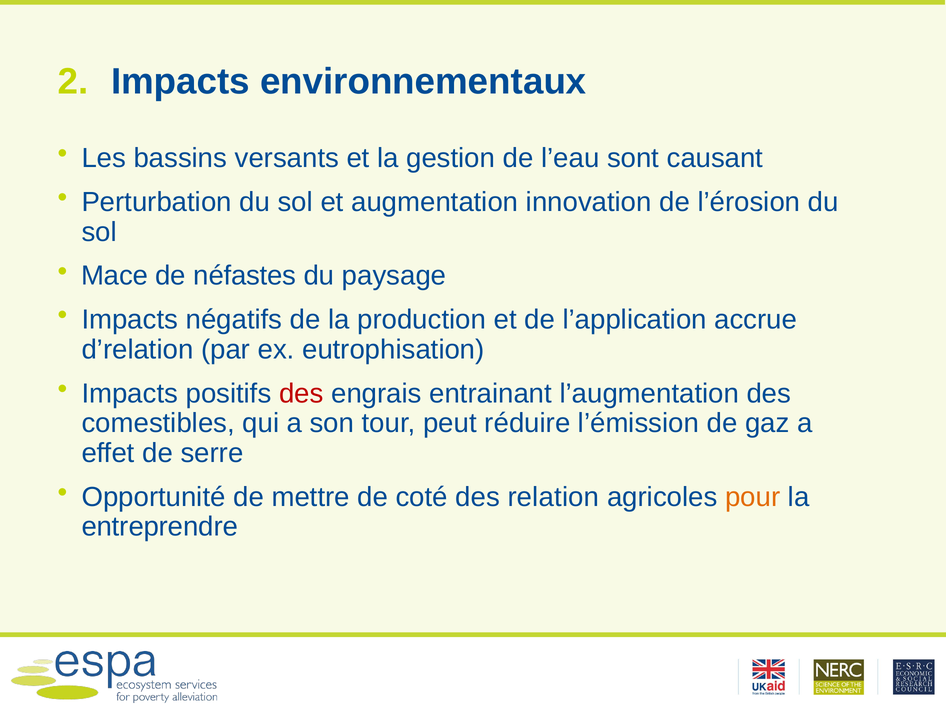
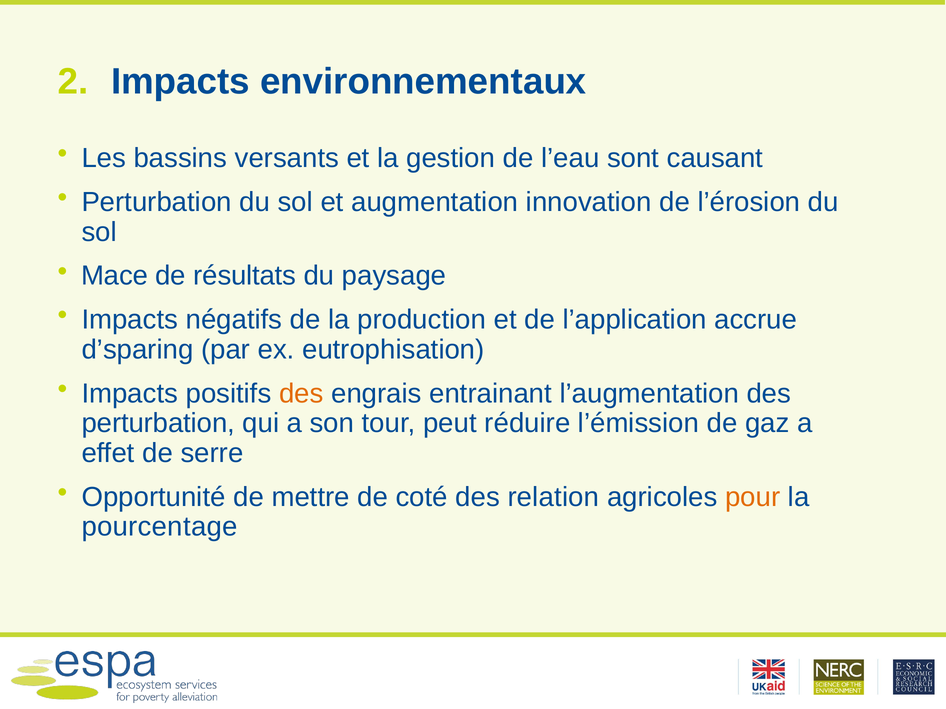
néfastes: néfastes -> résultats
d’relation: d’relation -> d’sparing
des at (301, 394) colour: red -> orange
comestibles at (158, 424): comestibles -> perturbation
entreprendre: entreprendre -> pourcentage
